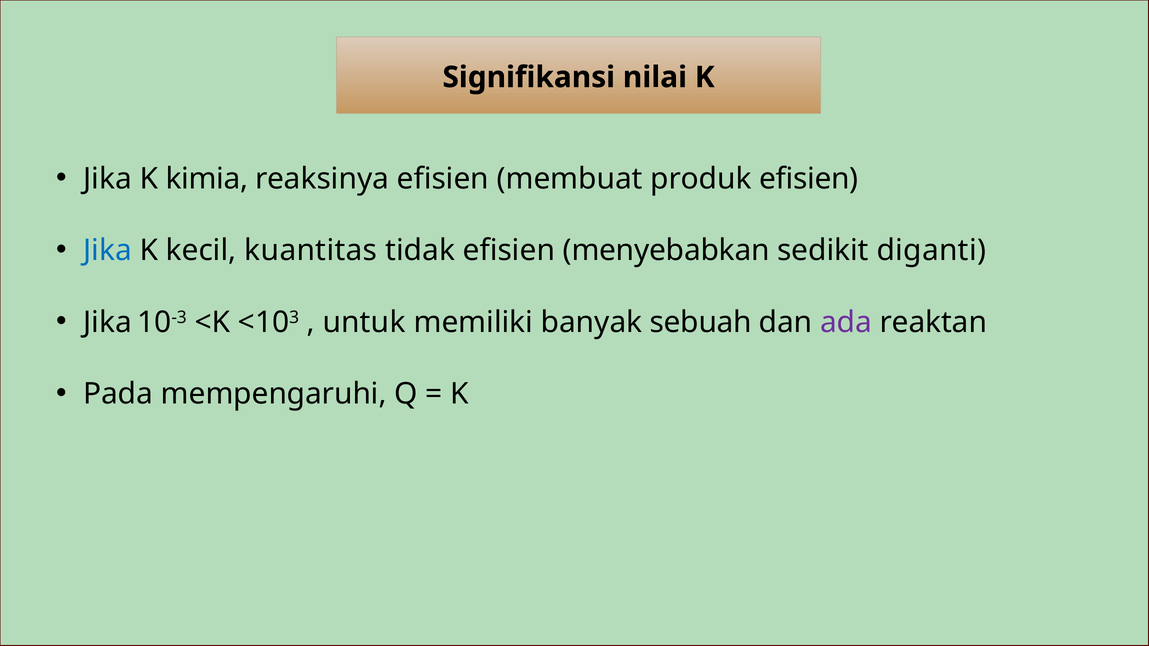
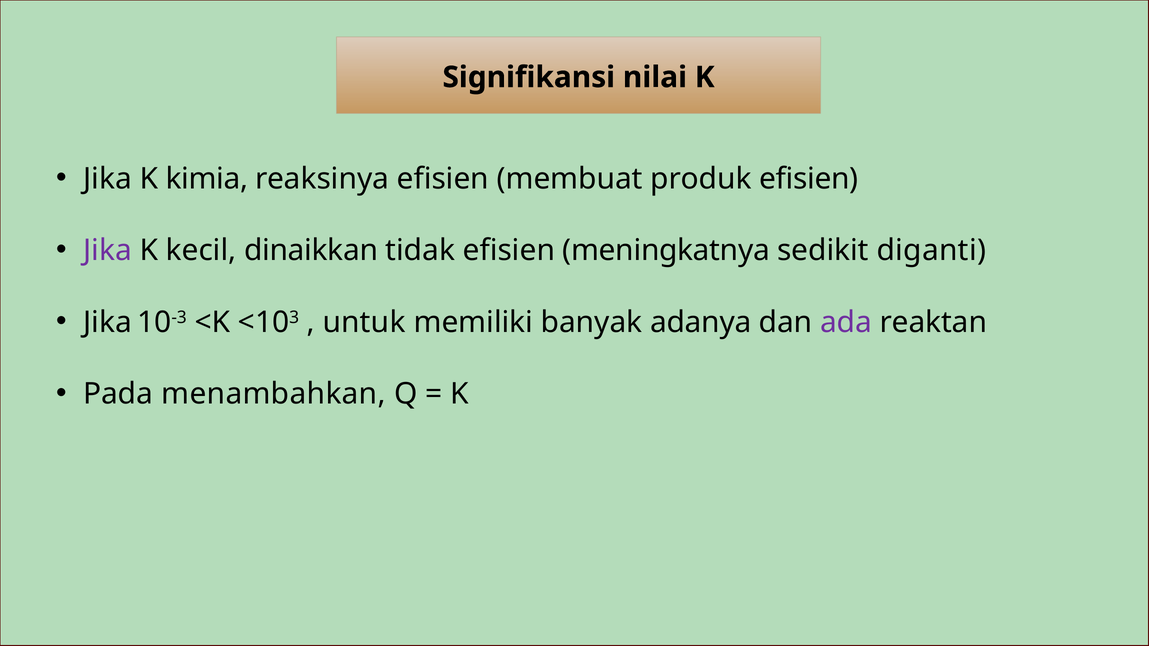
Jika at (108, 251) colour: blue -> purple
kuantitas: kuantitas -> dinaikkan
menyebabkan: menyebabkan -> meningkatnya
sebuah: sebuah -> adanya
mempengaruhi: mempengaruhi -> menambahkan
